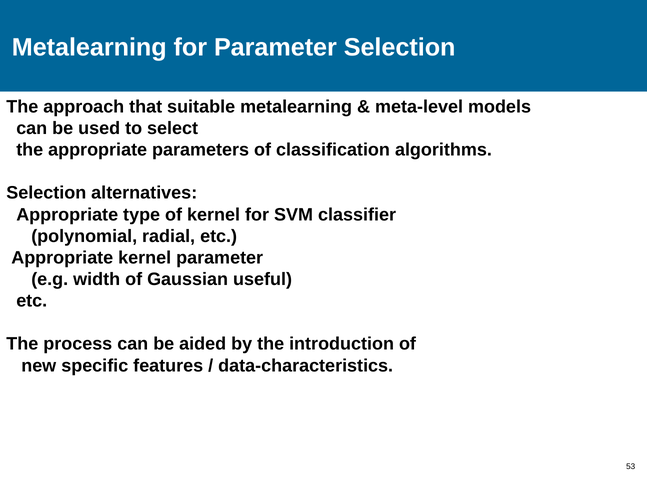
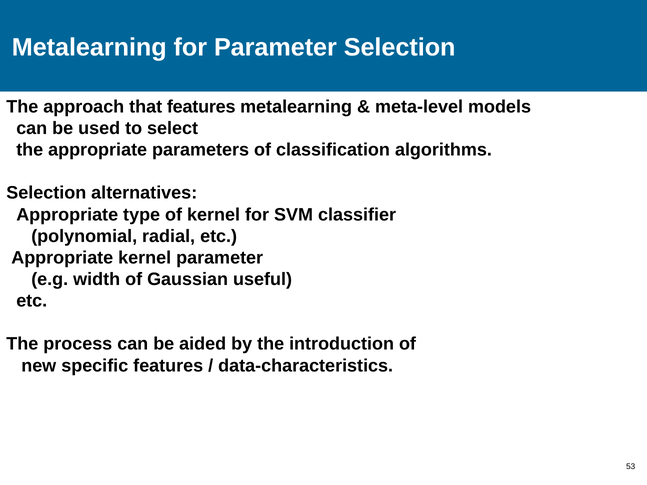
that suitable: suitable -> features
